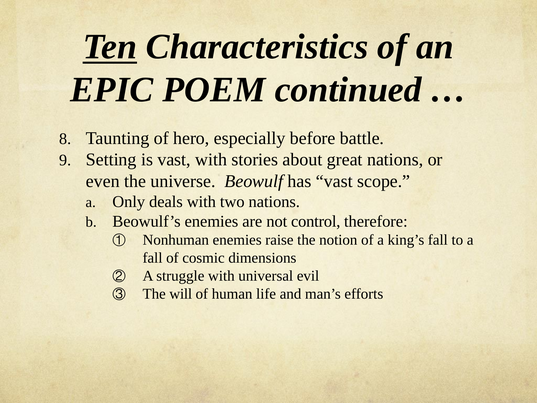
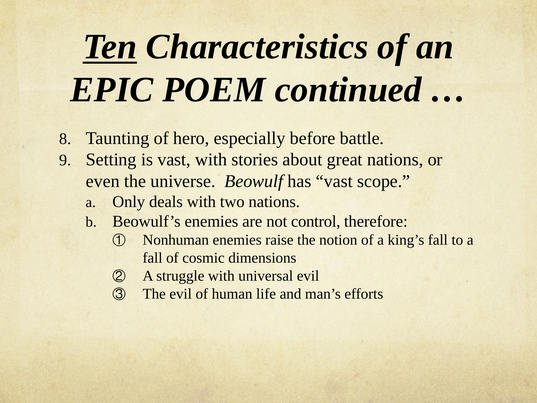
The will: will -> evil
